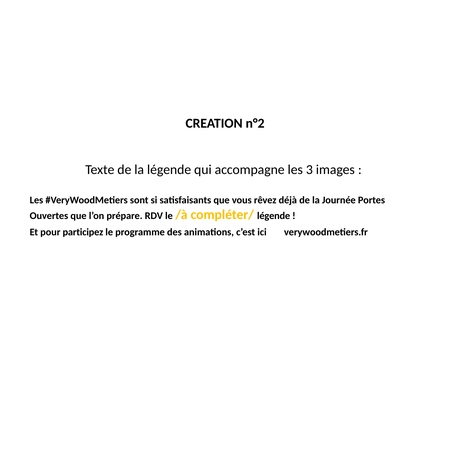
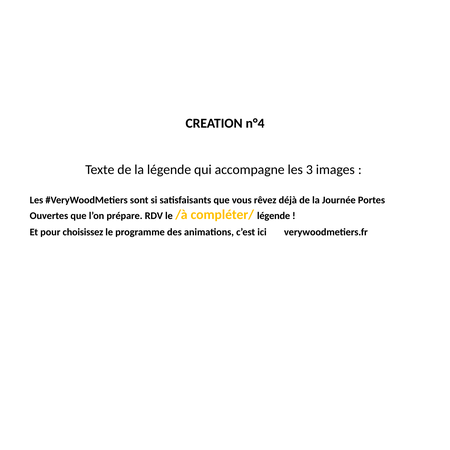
n°2: n°2 -> n°4
participez: participez -> choisissez
